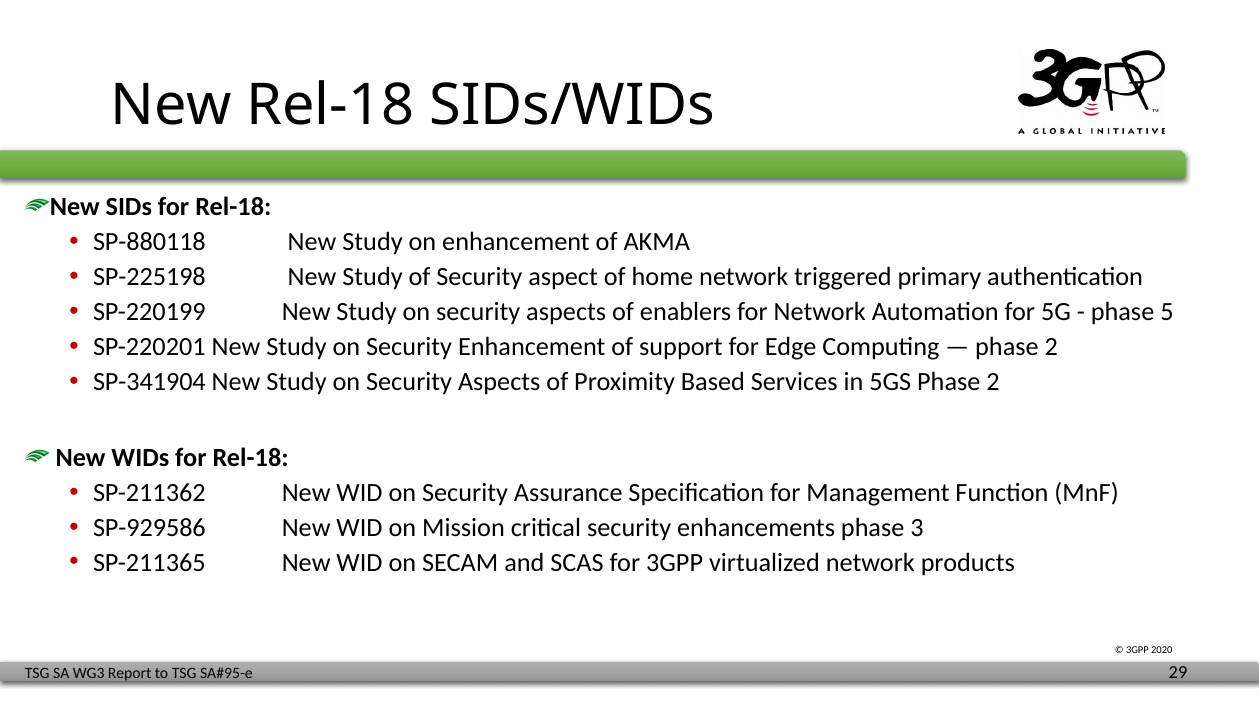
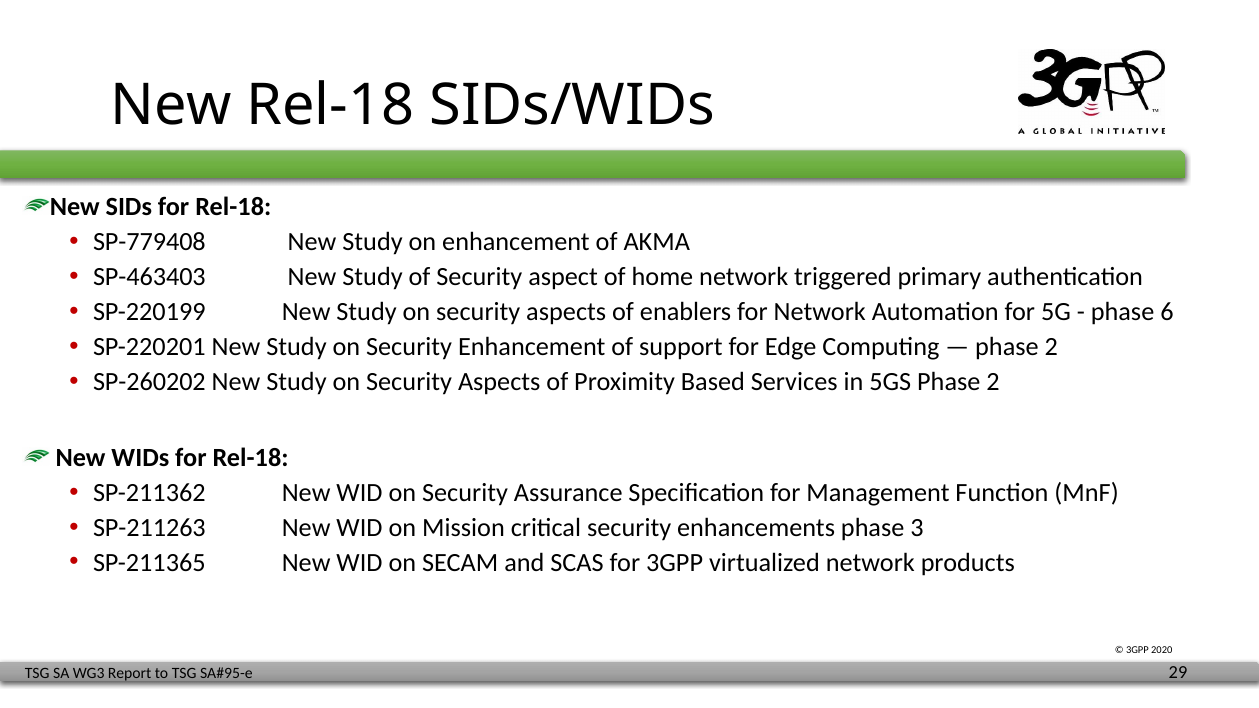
SP-880118: SP-880118 -> SP-779408
SP-225198: SP-225198 -> SP-463403
5: 5 -> 6
SP-341904: SP-341904 -> SP-260202
SP-929586: SP-929586 -> SP-211263
